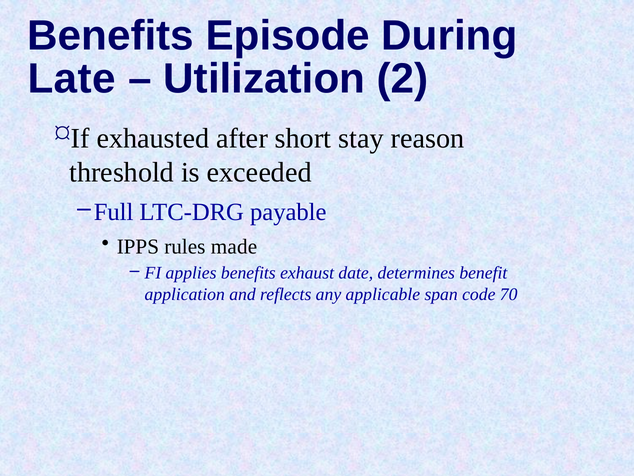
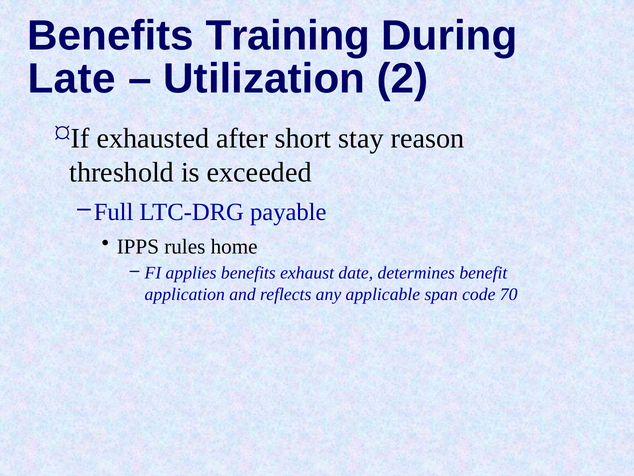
Episode: Episode -> Training
made: made -> home
